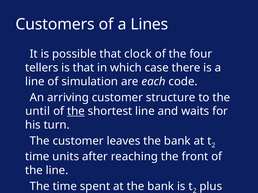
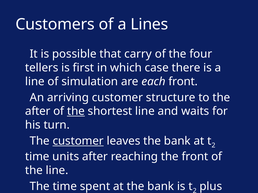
clock: clock -> carry
is that: that -> first
each code: code -> front
until at (38, 111): until -> after
customer at (78, 141) underline: none -> present
